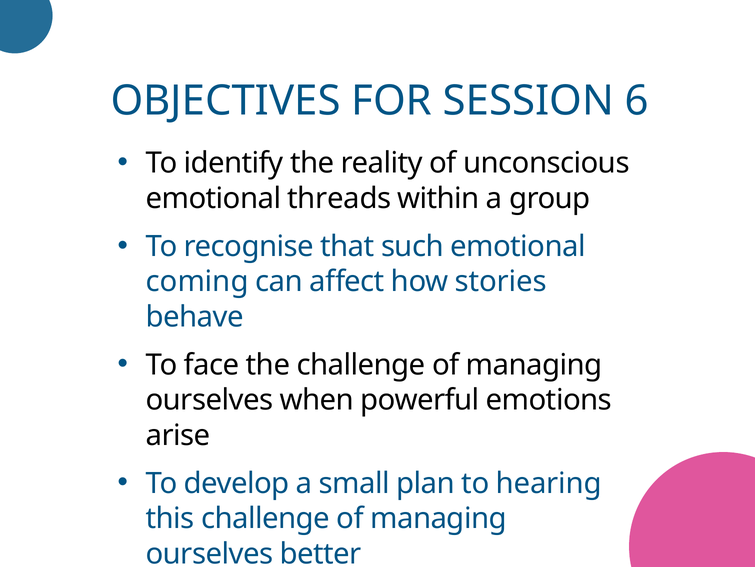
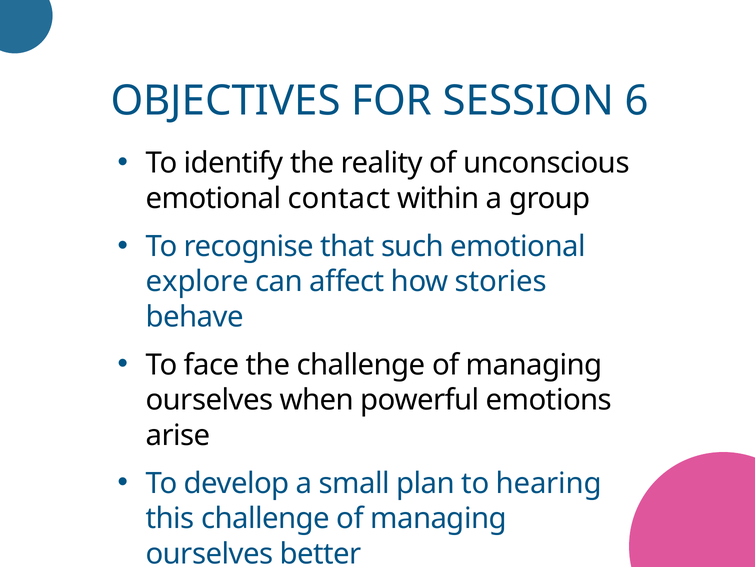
threads: threads -> contact
coming: coming -> explore
